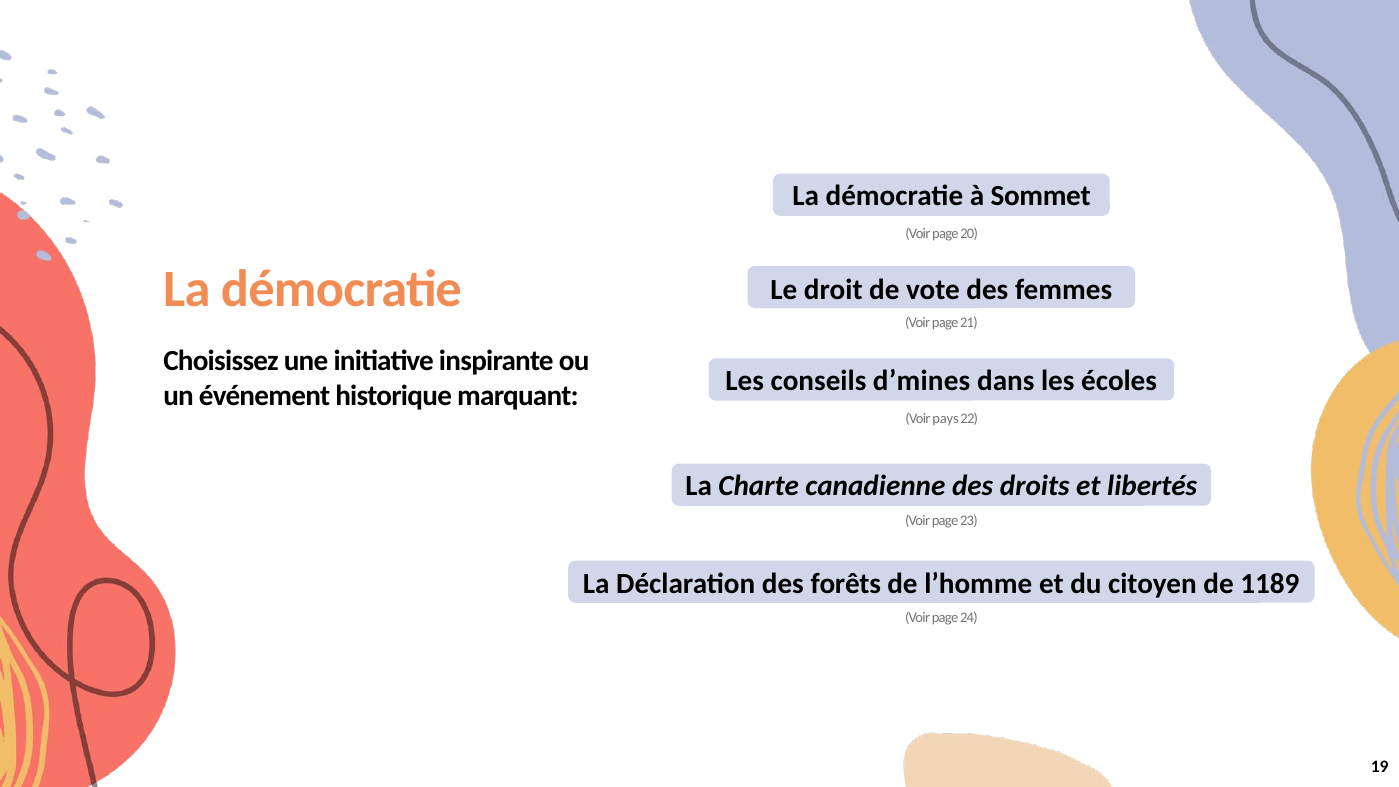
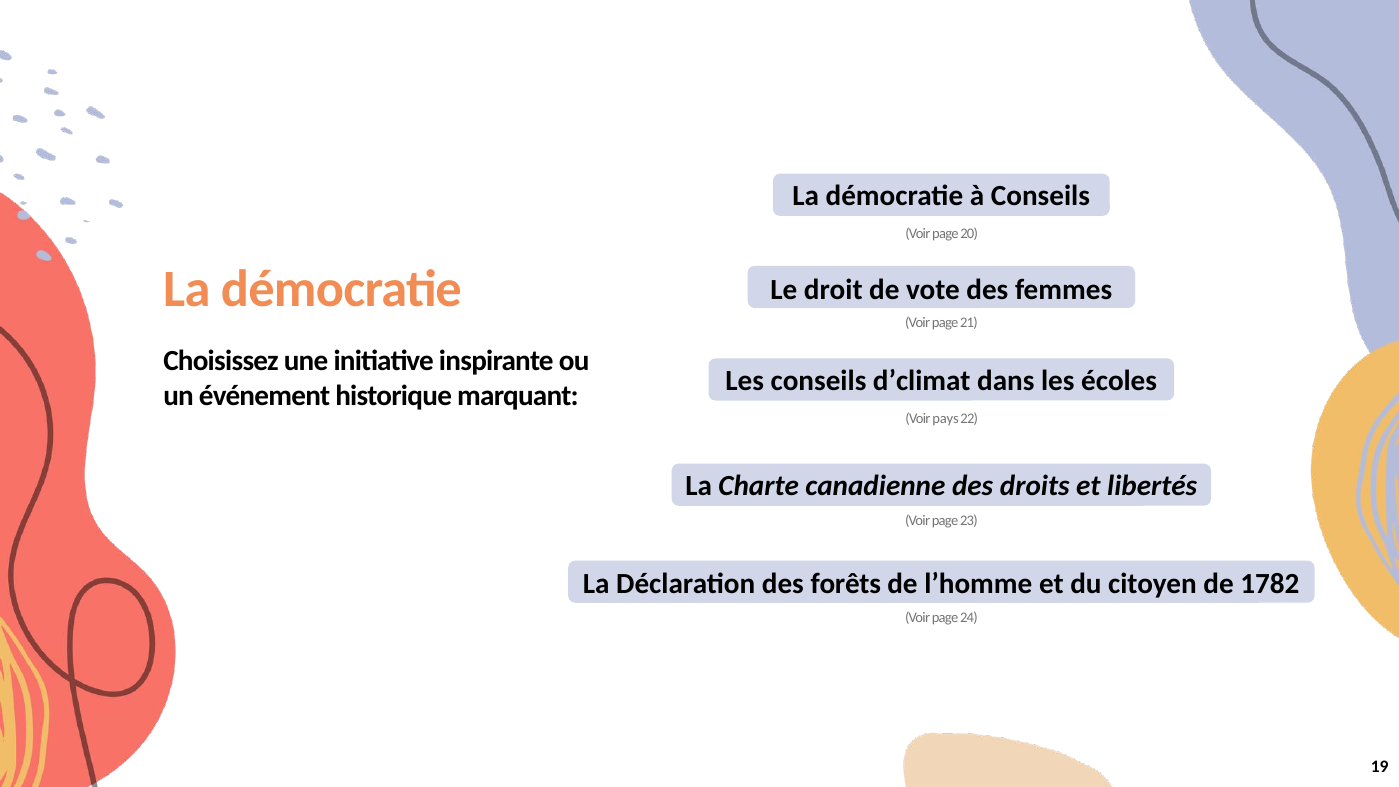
à Sommet: Sommet -> Conseils
d’mines: d’mines -> d’climat
1189: 1189 -> 1782
